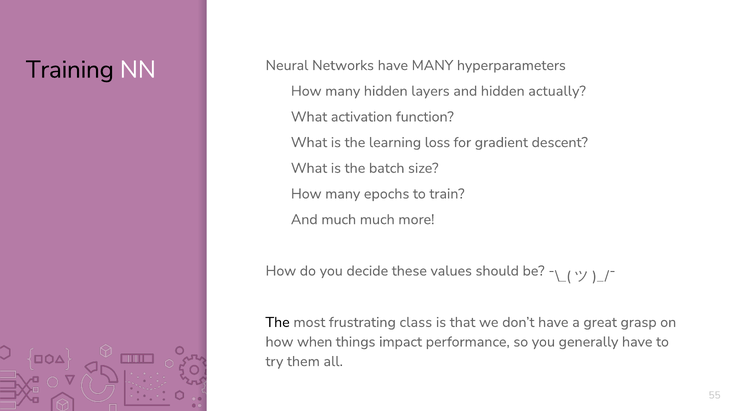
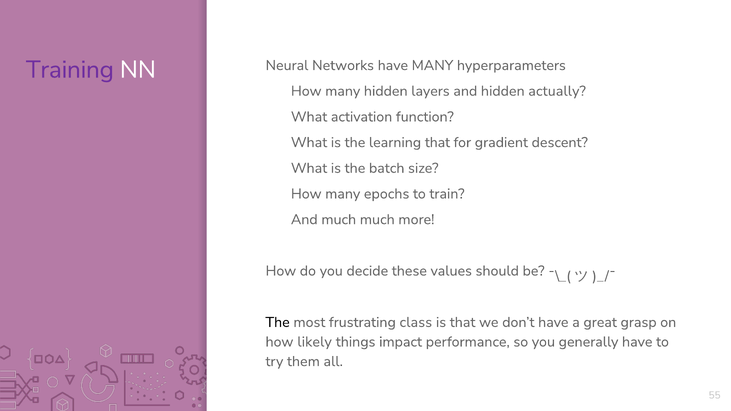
Training colour: black -> purple
learning loss: loss -> that
when: when -> likely
